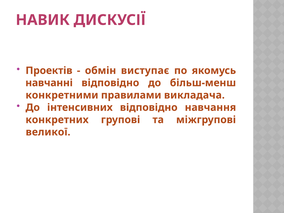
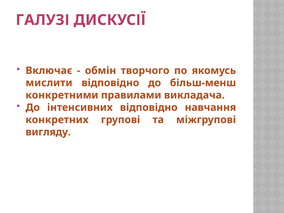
НАВИК: НАВИК -> ГАЛУЗІ
Проектів: Проектів -> Включає
виступає: виступає -> творчого
навчанні: навчанні -> мислити
великої: великої -> вигляду
